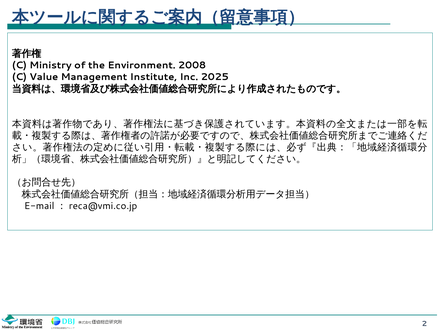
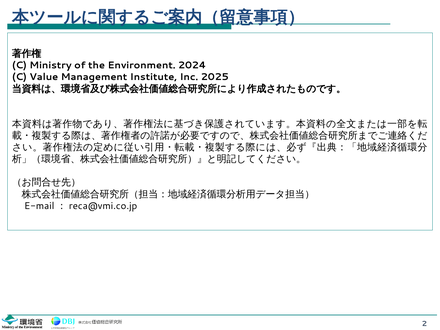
2008: 2008 -> 2024
